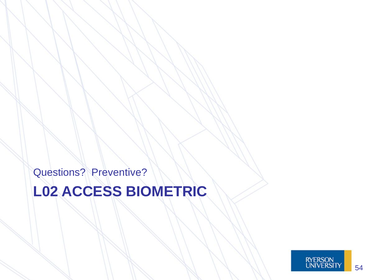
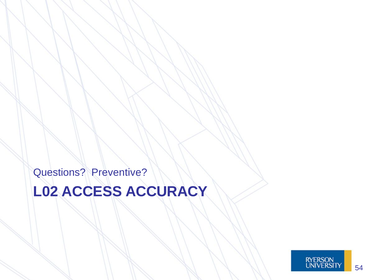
BIOMETRIC: BIOMETRIC -> ACCURACY
